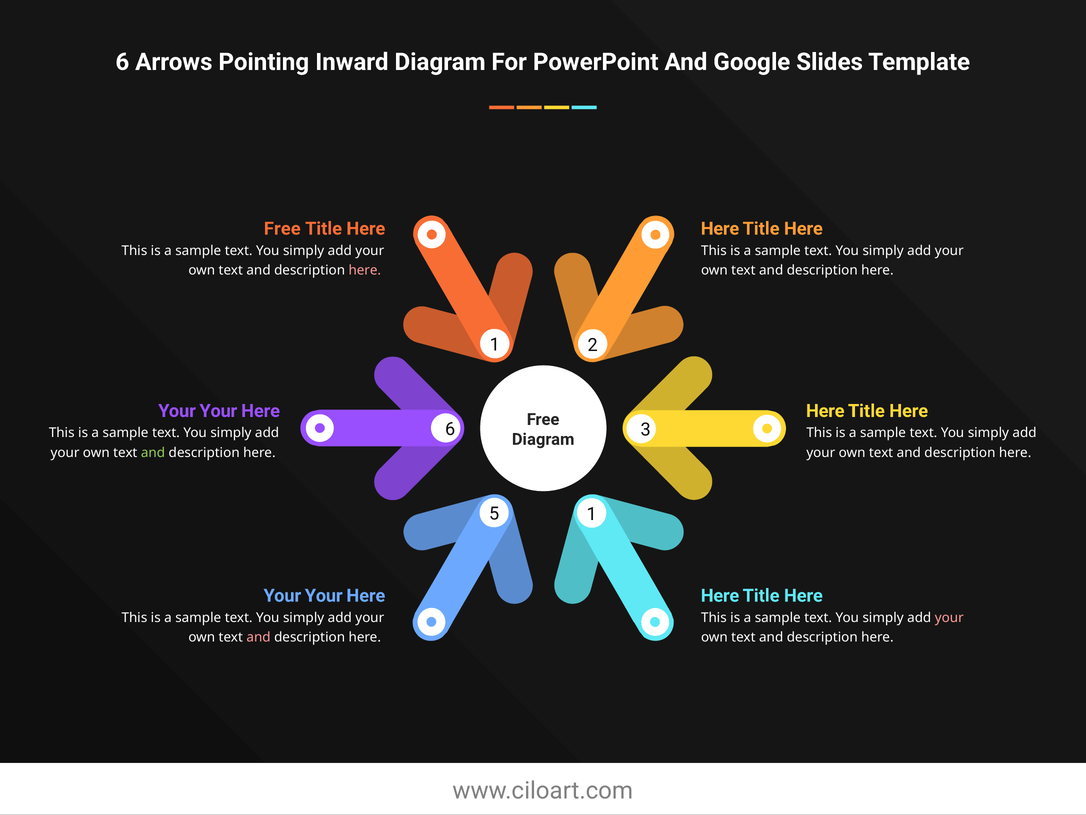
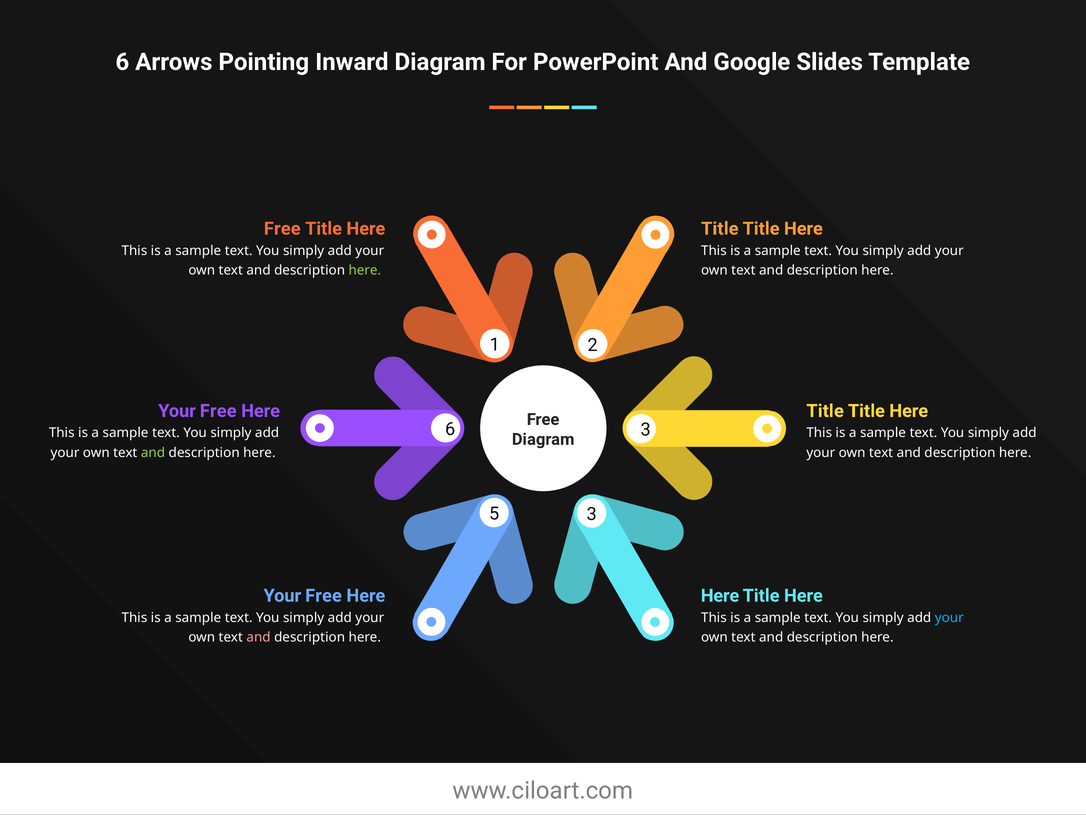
Here at (720, 229): Here -> Title
here at (365, 270) colour: pink -> light green
Your at (218, 411): Your -> Free
Here at (825, 411): Here -> Title
5 1: 1 -> 3
Your at (324, 595): Your -> Free
your at (949, 617) colour: pink -> light blue
